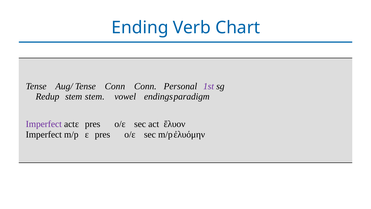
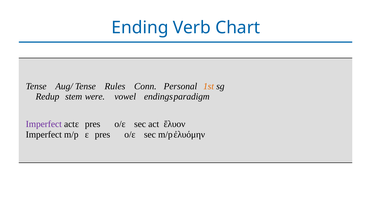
Conn at (115, 86): Conn -> Rules
1st colour: purple -> orange
stem stem: stem -> were
